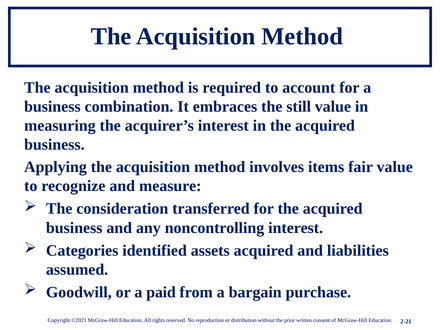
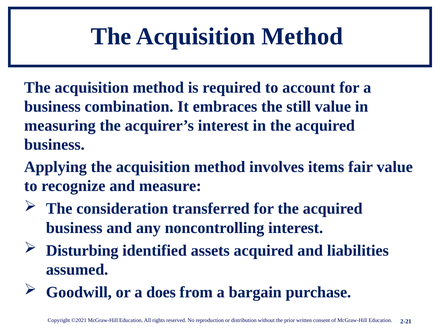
Categories: Categories -> Disturbing
paid: paid -> does
